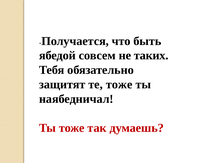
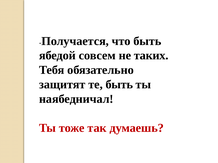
те тоже: тоже -> быть
